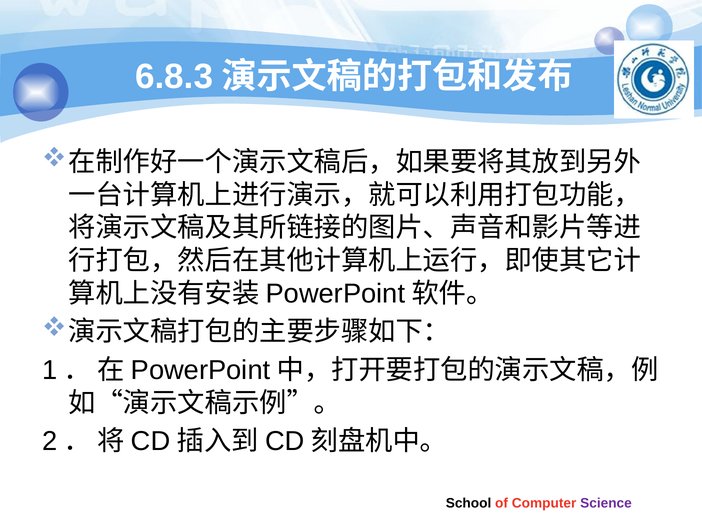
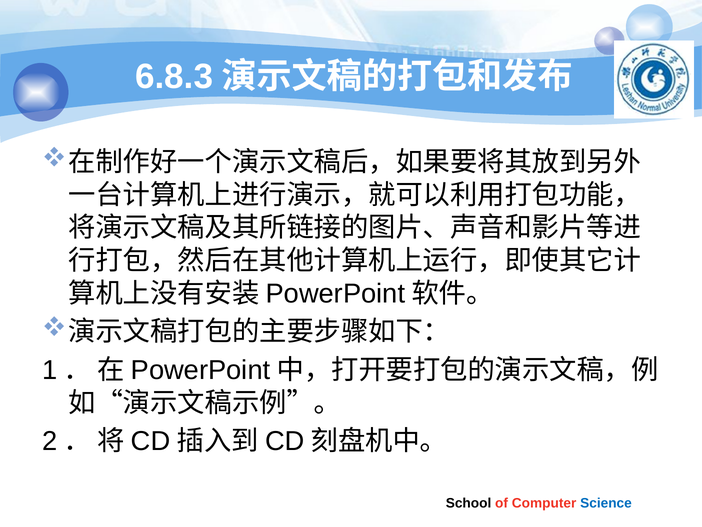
Science colour: purple -> blue
